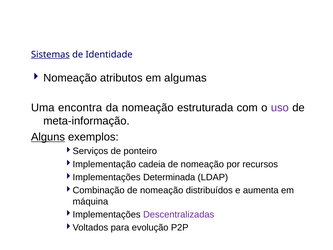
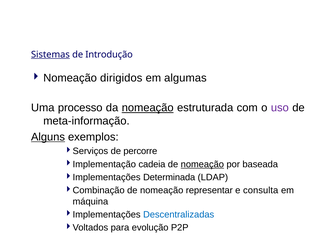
Identidade: Identidade -> Introdução
atributos: atributos -> dirigidos
encontra: encontra -> processo
nomeação at (148, 108) underline: none -> present
ponteiro: ponteiro -> percorre
nomeação at (202, 164) underline: none -> present
recursos: recursos -> baseada
distribuídos: distribuídos -> representar
aumenta: aumenta -> consulta
Descentralizadas colour: purple -> blue
